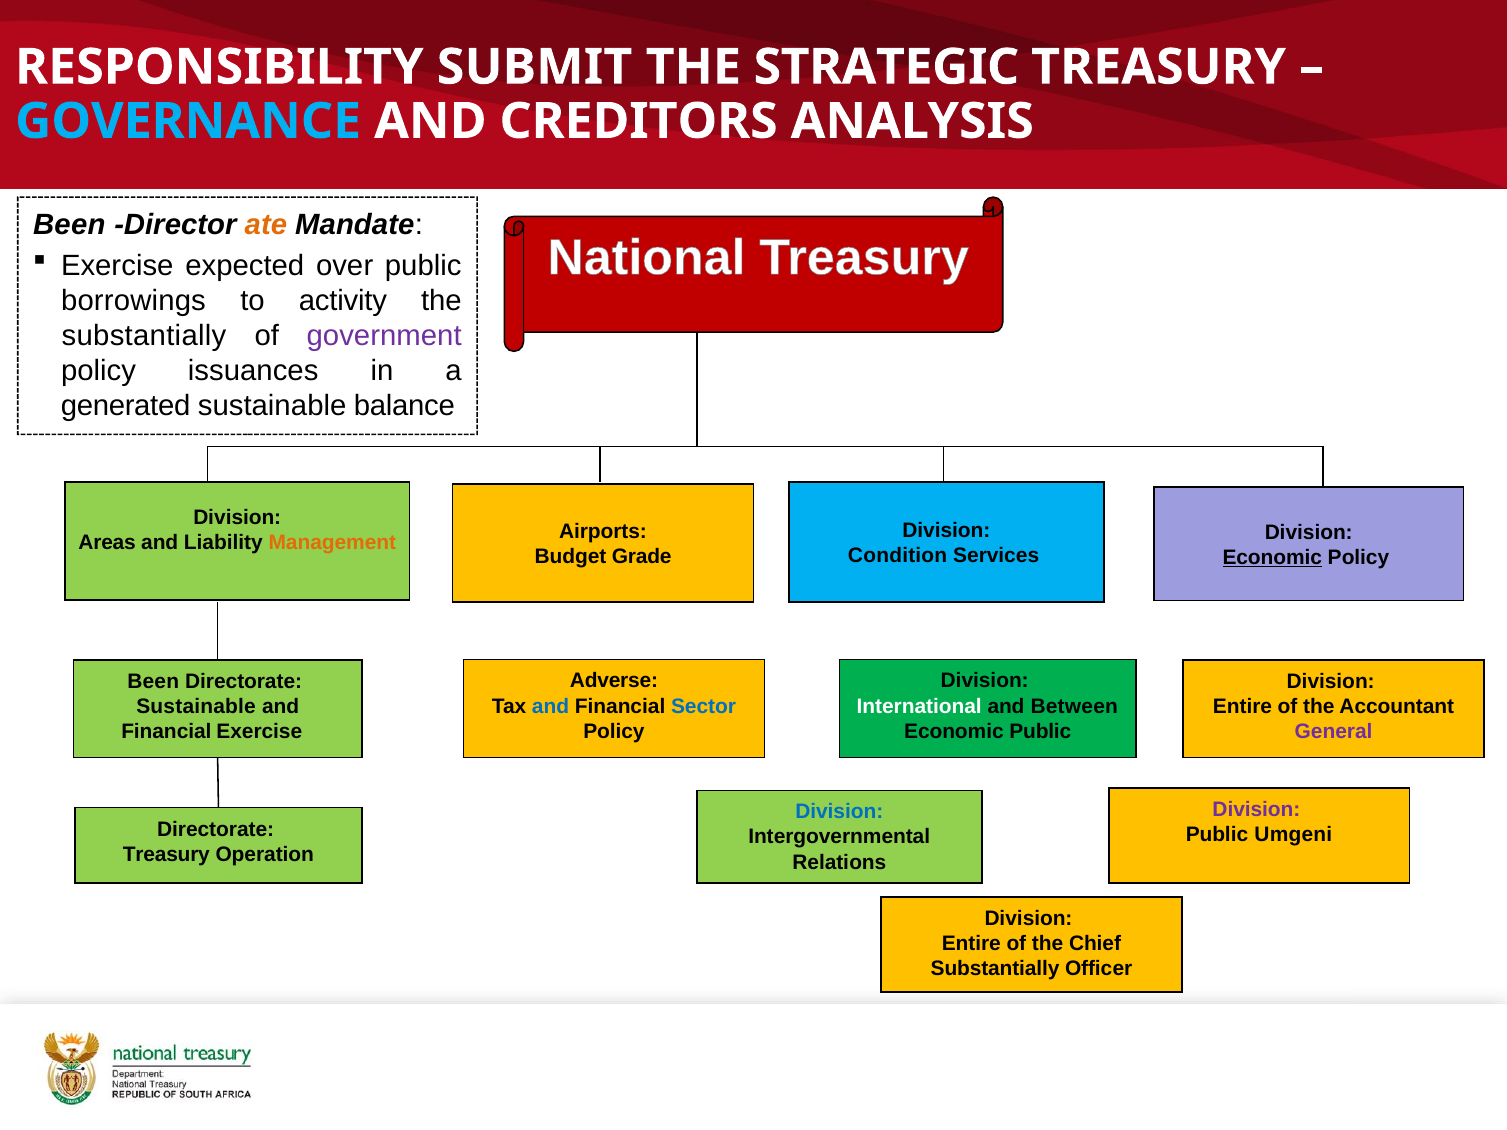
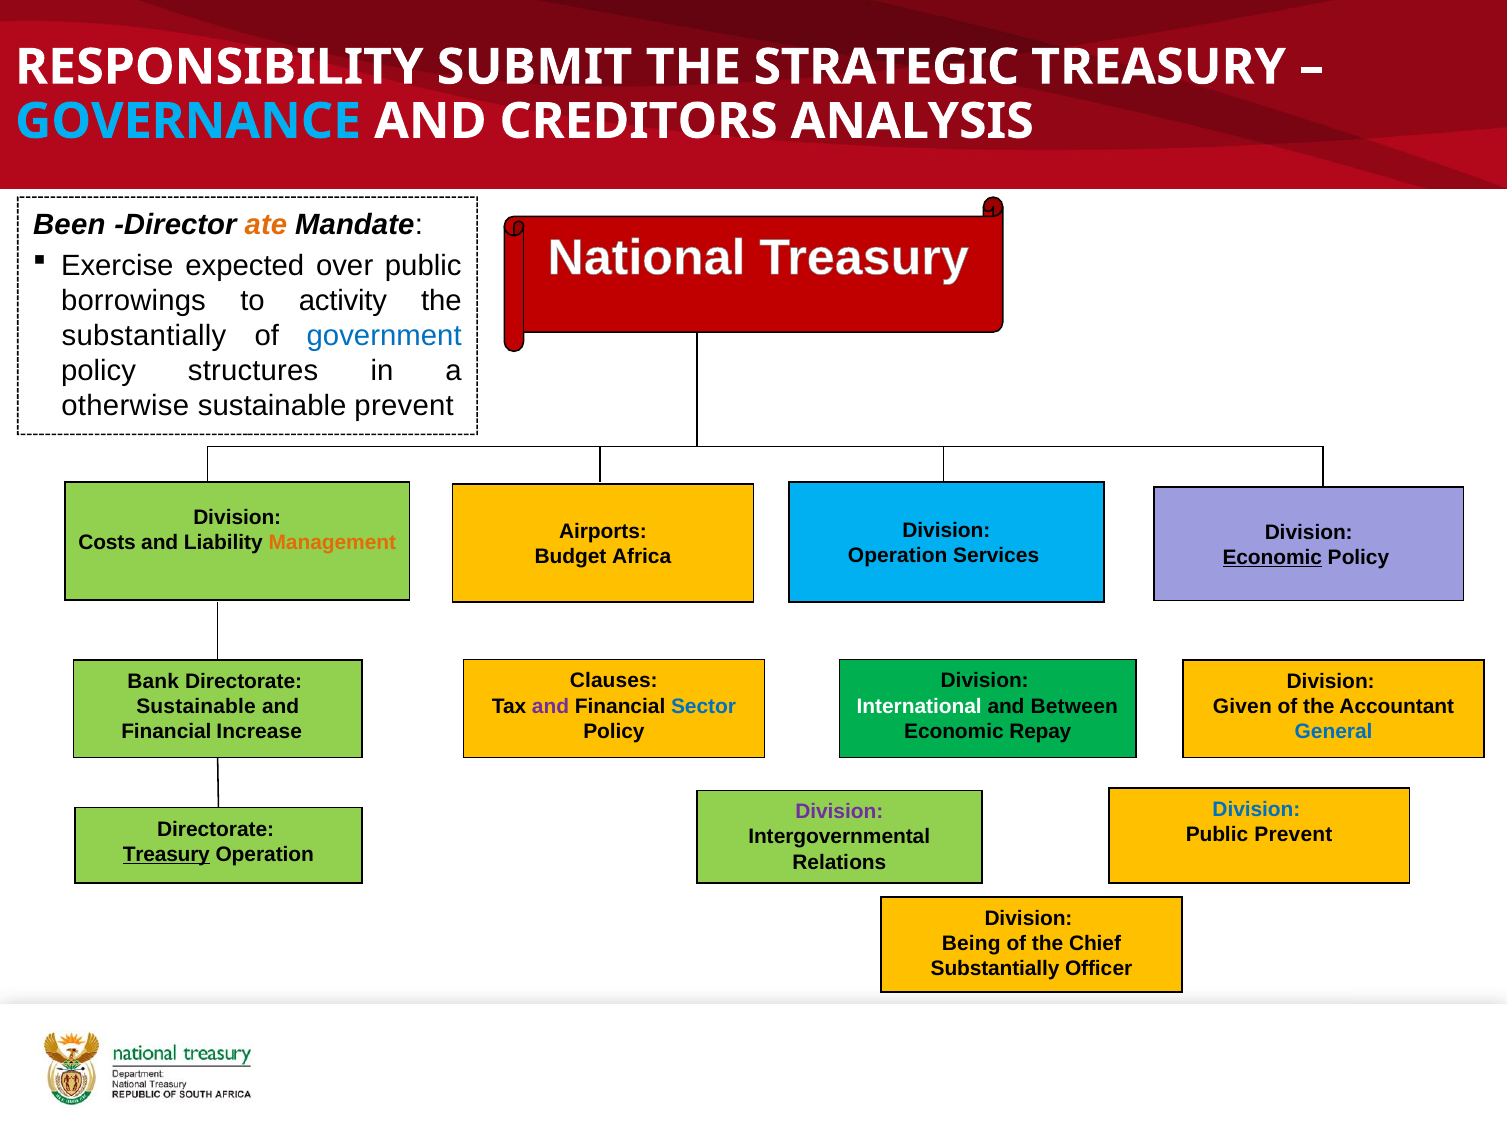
government colour: purple -> blue
issuances: issuances -> structures
generated: generated -> otherwise
sustainable balance: balance -> prevent
Areas: Areas -> Costs
Condition at (898, 556): Condition -> Operation
Grade: Grade -> Africa
Adverse: Adverse -> Clauses
Been at (153, 682): Been -> Bank
and at (551, 706) colour: blue -> purple
Entire at (1243, 707): Entire -> Given
Economic Public: Public -> Repay
Financial Exercise: Exercise -> Increase
General colour: purple -> blue
Division at (1256, 810) colour: purple -> blue
Division at (839, 812) colour: blue -> purple
Public Umgeni: Umgeni -> Prevent
Treasury at (166, 855) underline: none -> present
Entire at (971, 944): Entire -> Being
